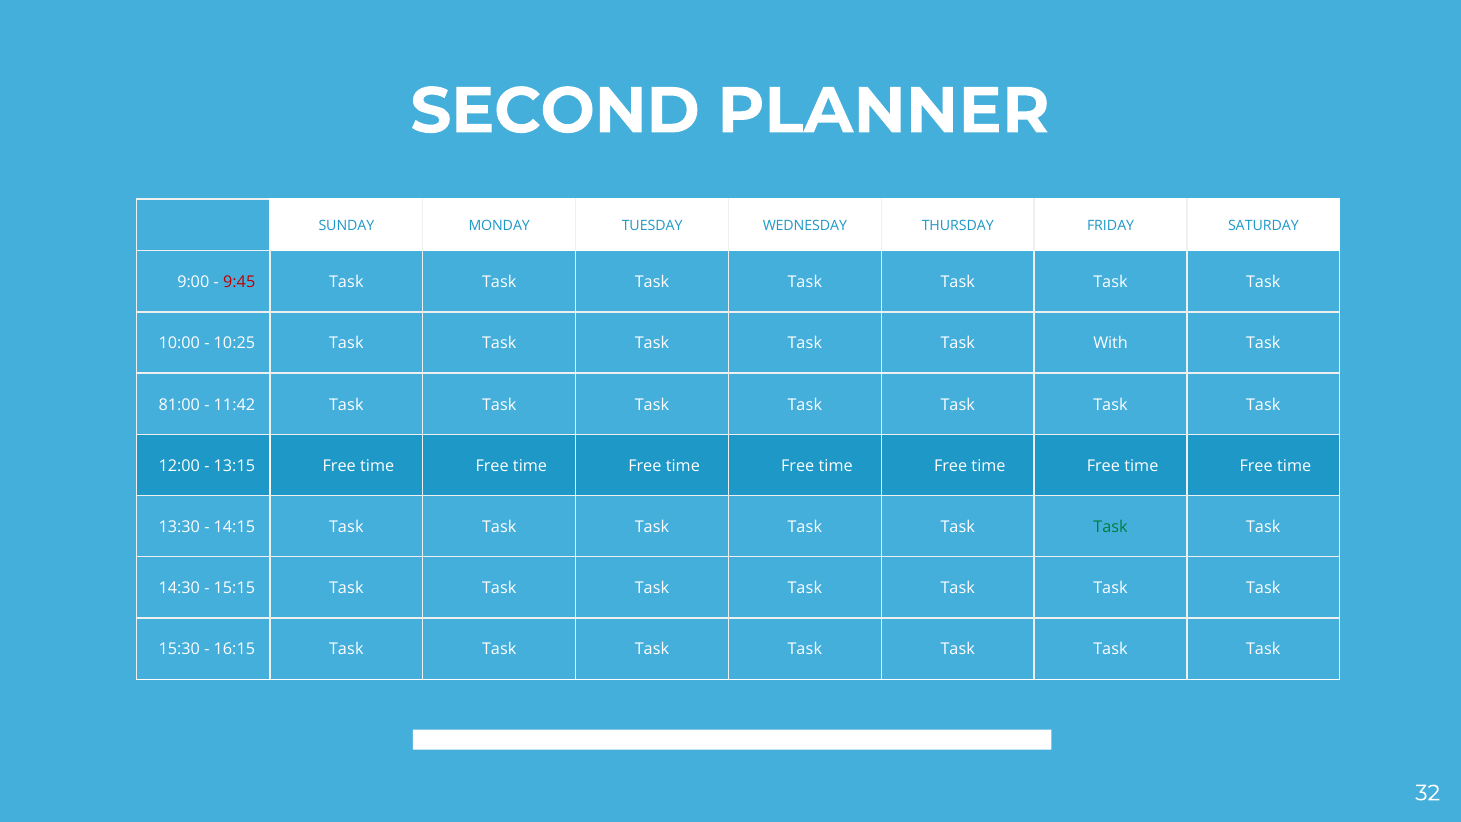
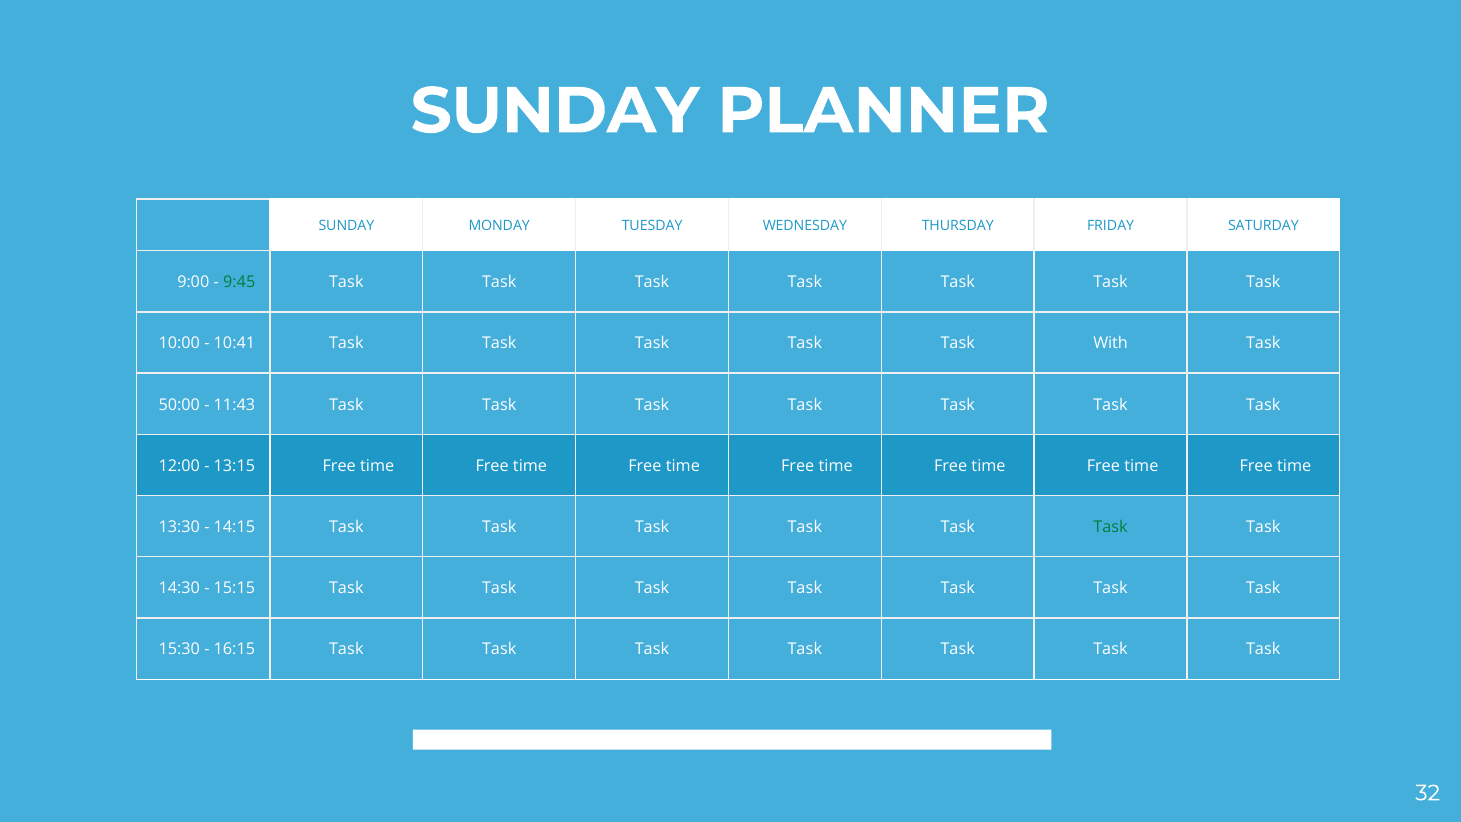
SECOND at (555, 111): SECOND -> SUNDAY
9:45 colour: red -> green
10:25: 10:25 -> 10:41
81:00: 81:00 -> 50:00
11:42: 11:42 -> 11:43
